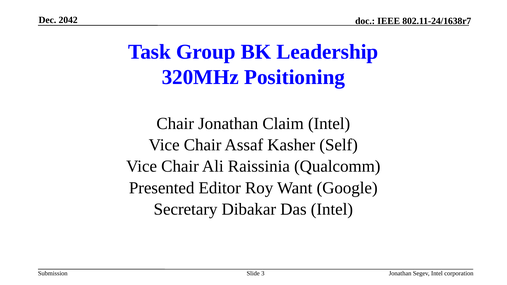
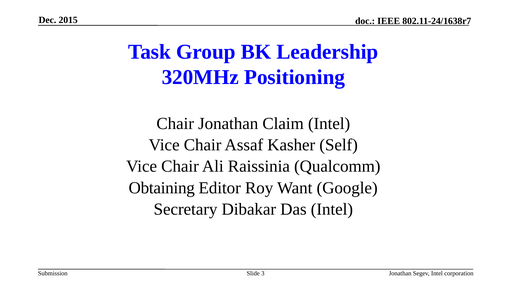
2042: 2042 -> 2015
Presented: Presented -> Obtaining
